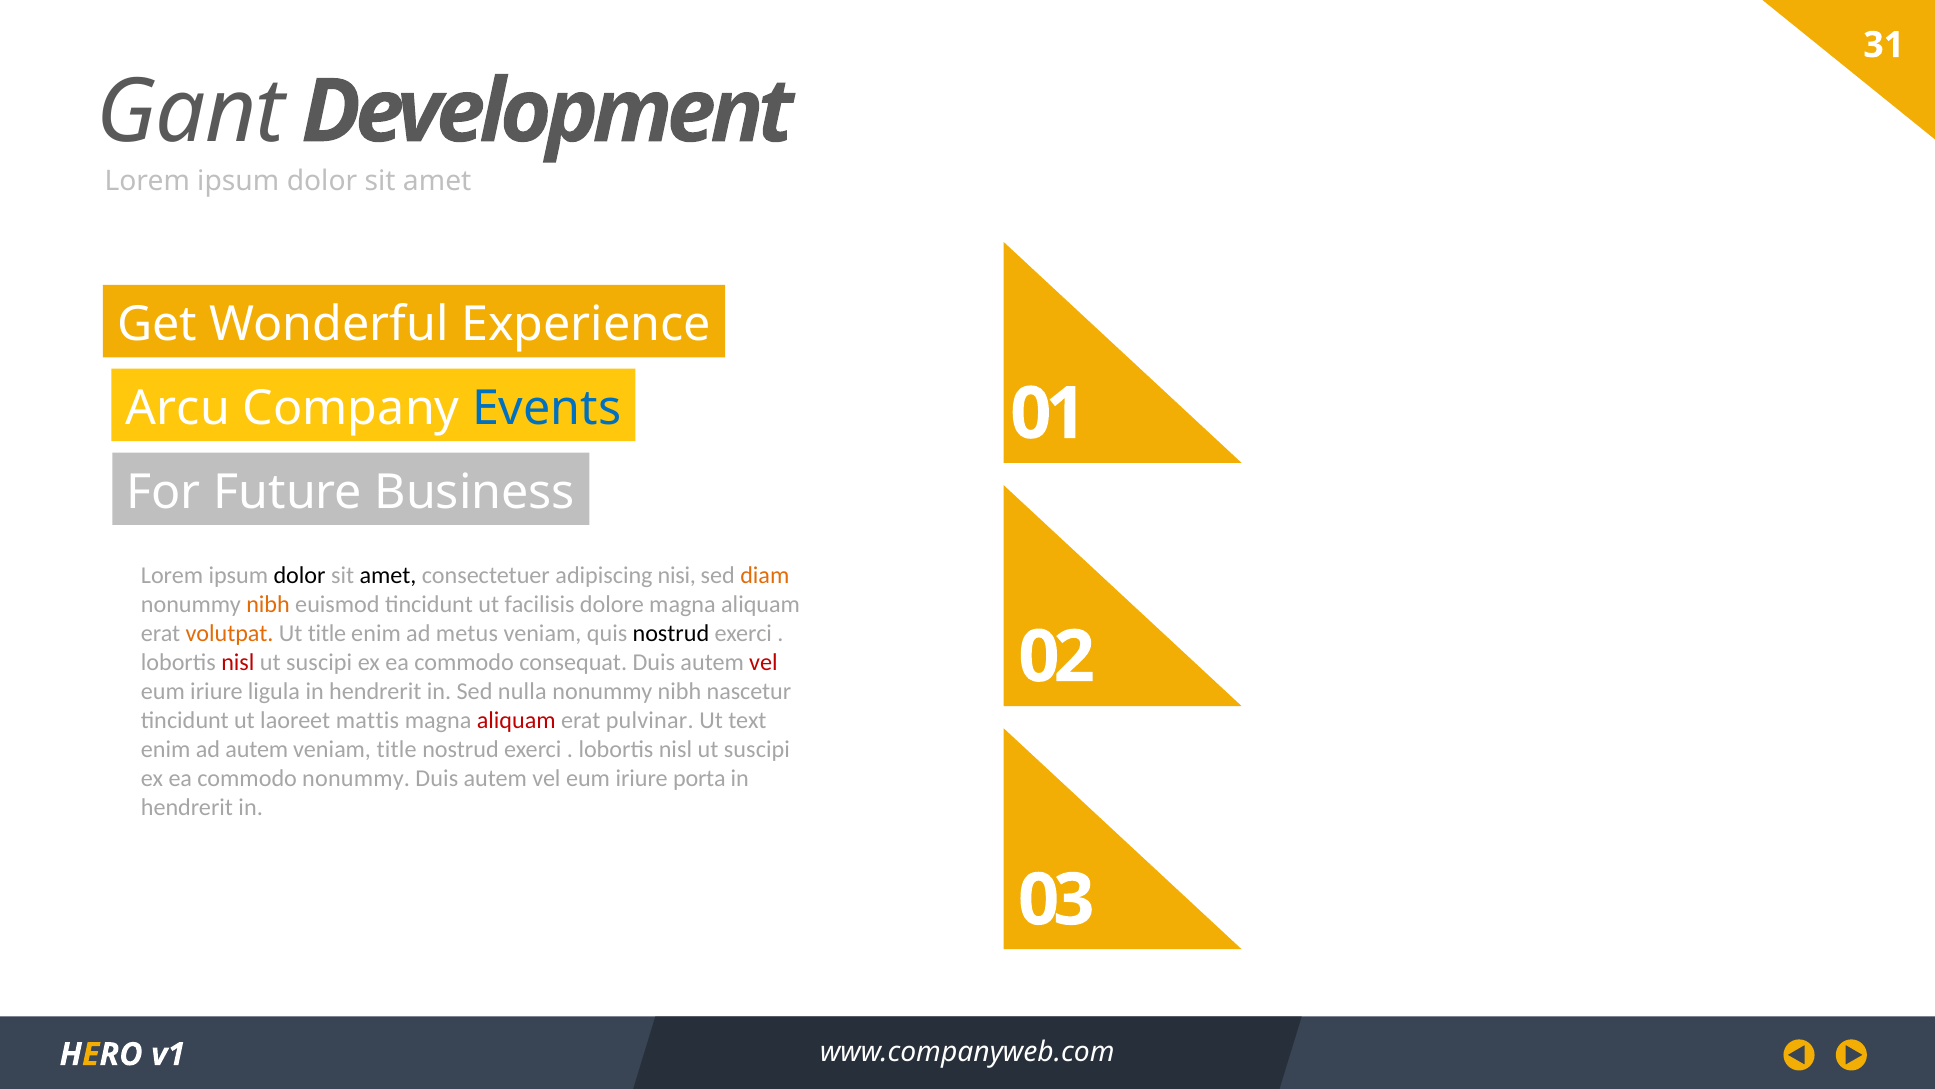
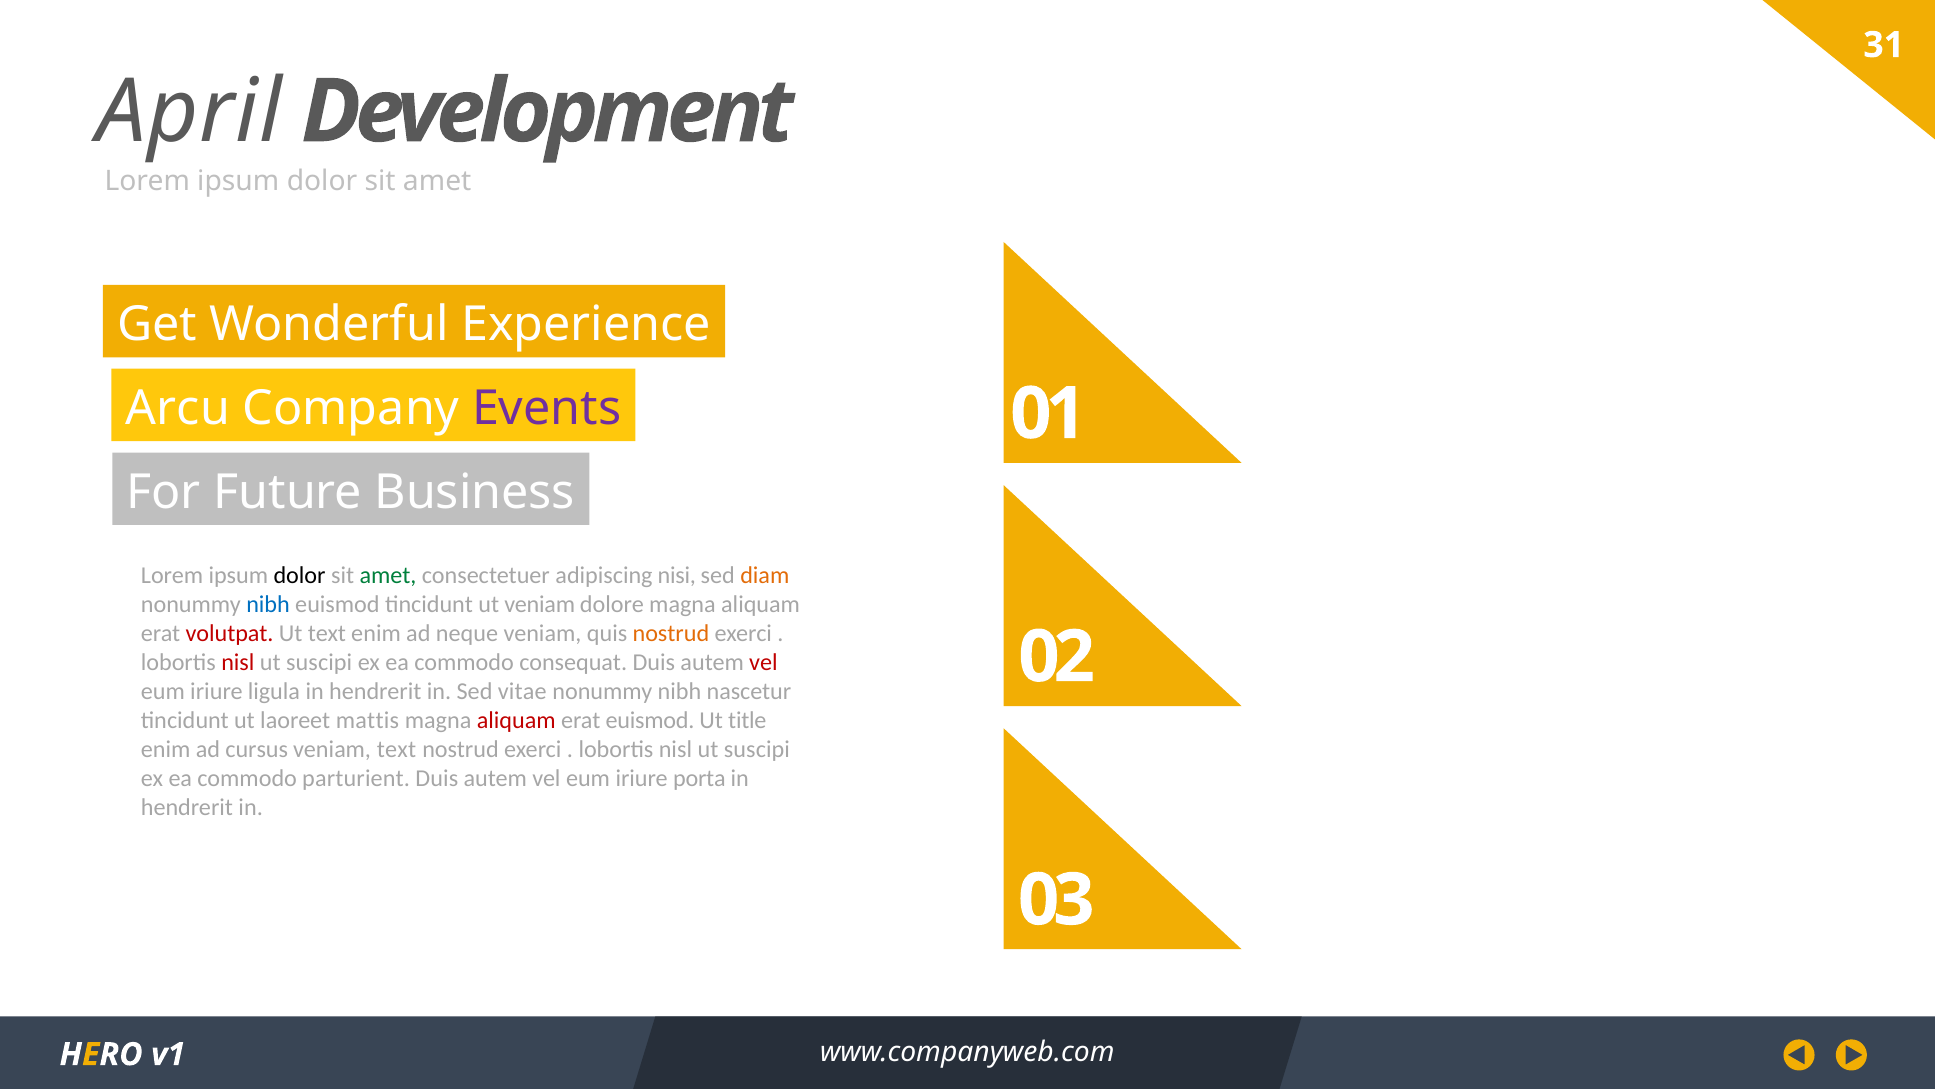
Gant: Gant -> April
Events colour: blue -> purple
amet at (388, 575) colour: black -> green
nibh at (268, 604) colour: orange -> blue
ut facilisis: facilisis -> veniam
volutpat colour: orange -> red
Ut title: title -> text
metus: metus -> neque
nostrud at (671, 633) colour: black -> orange
nulla: nulla -> vitae
erat pulvinar: pulvinar -> euismod
text: text -> title
ad autem: autem -> cursus
veniam title: title -> text
commodo nonummy: nonummy -> parturient
